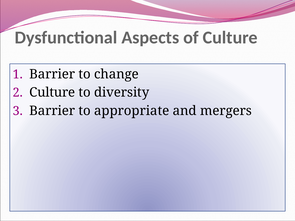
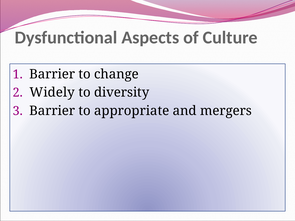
Culture at (52, 93): Culture -> Widely
